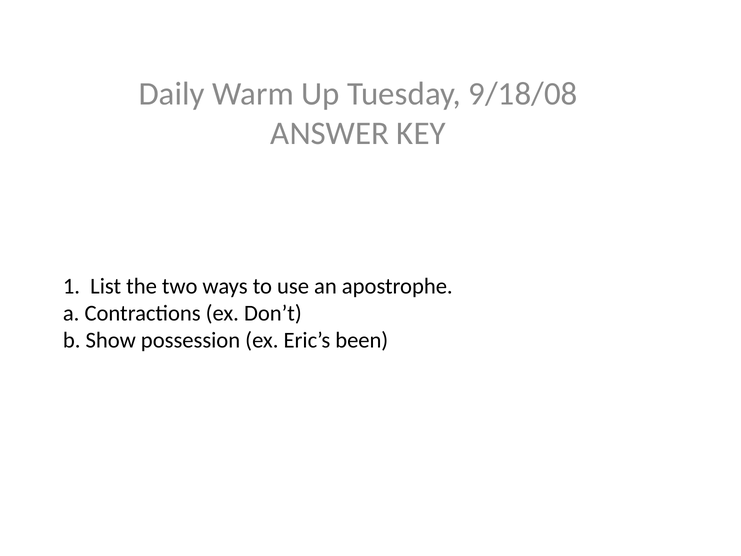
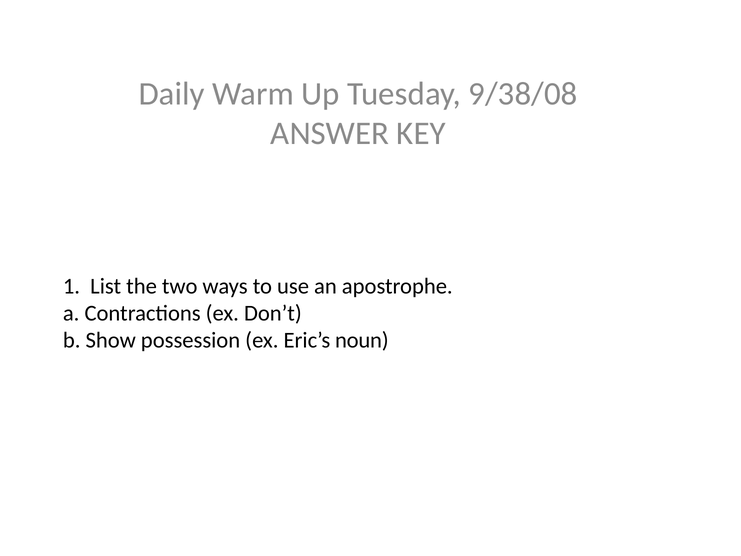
9/18/08: 9/18/08 -> 9/38/08
been: been -> noun
